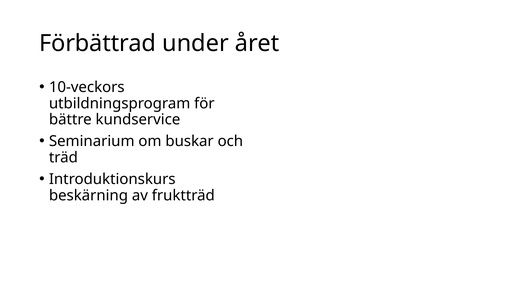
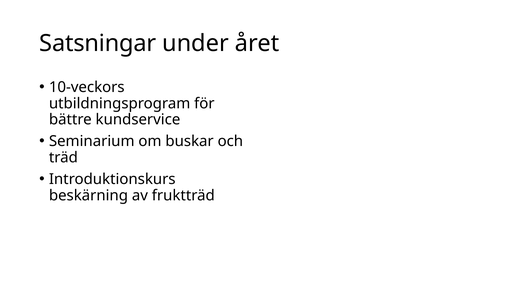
Förbättrad: Förbättrad -> Satsningar
